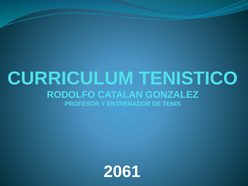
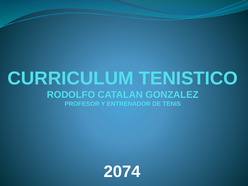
2061: 2061 -> 2074
